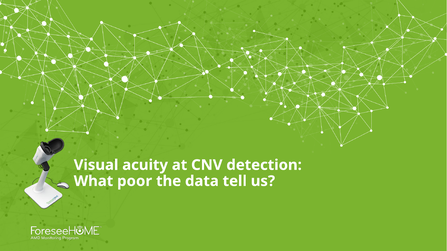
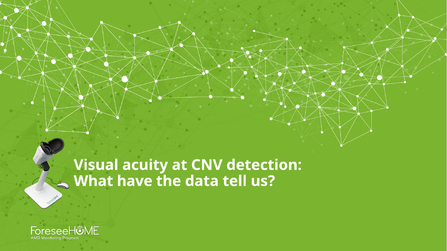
poor: poor -> have
